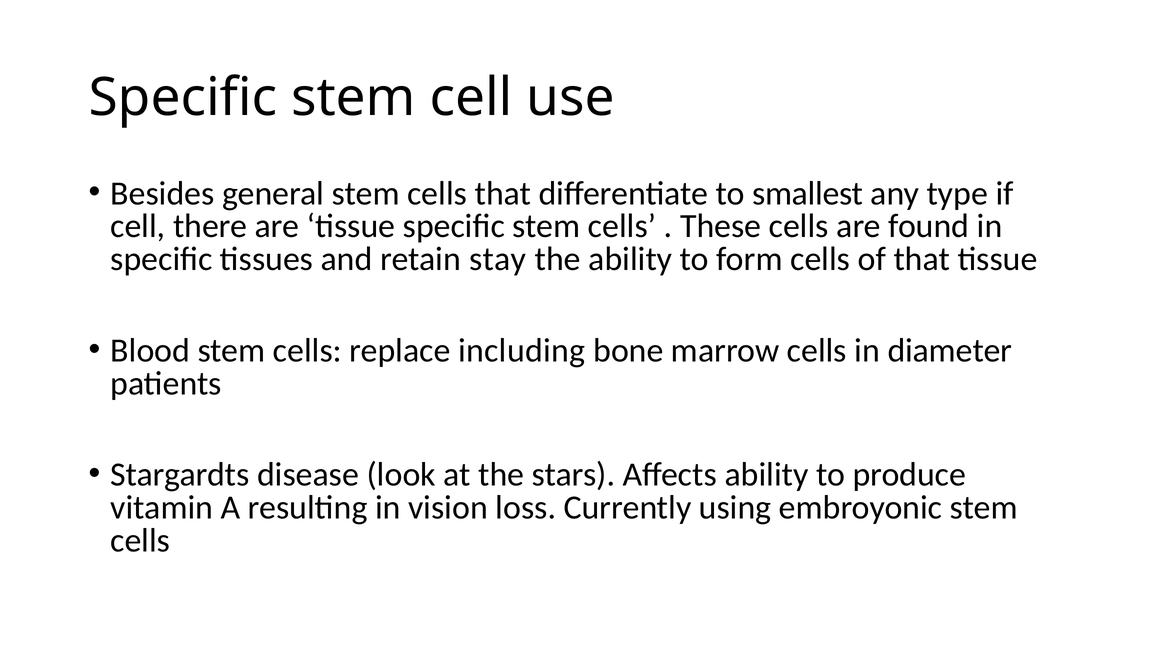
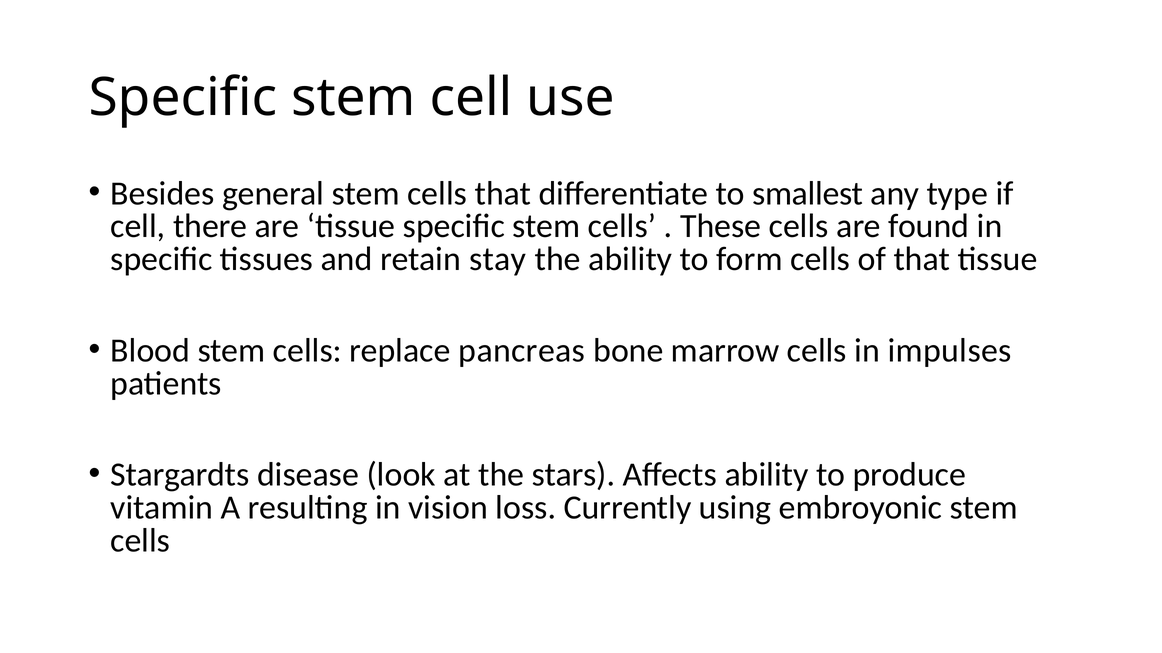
including: including -> pancreas
diameter: diameter -> impulses
